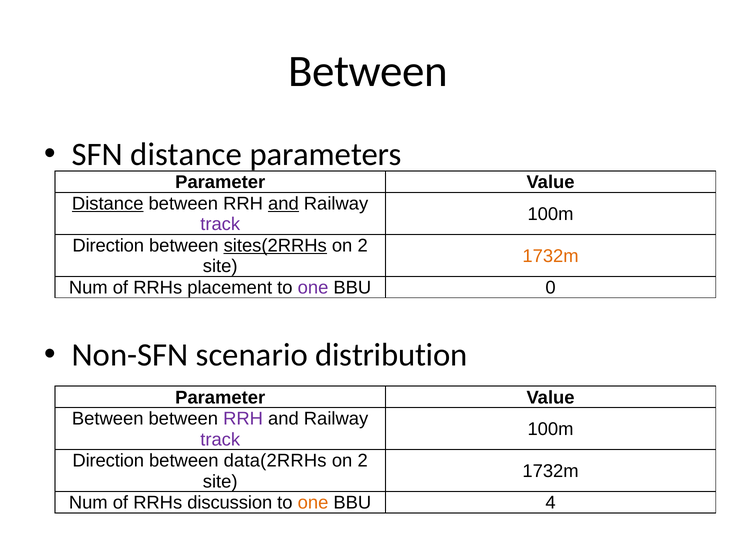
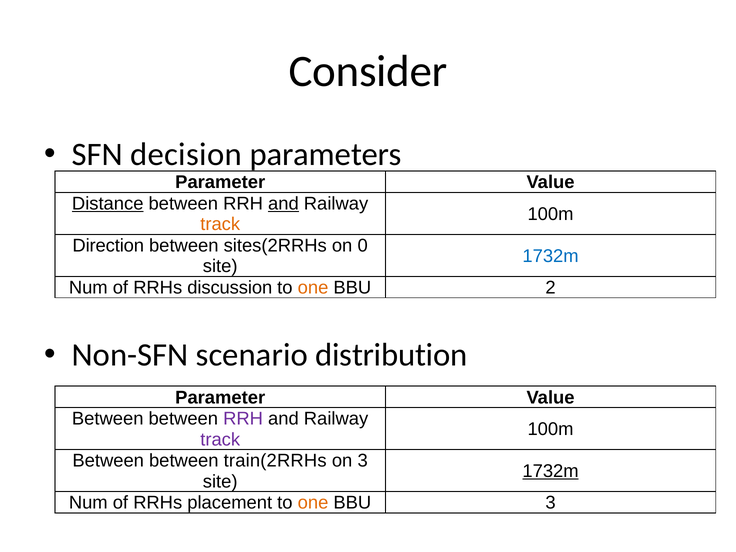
Between at (368, 71): Between -> Consider
SFN distance: distance -> decision
track at (220, 224) colour: purple -> orange
sites(2RRHs underline: present -> none
2 at (363, 246): 2 -> 0
1732m at (551, 256) colour: orange -> blue
placement: placement -> discussion
one at (313, 288) colour: purple -> orange
0: 0 -> 2
Direction at (108, 461): Direction -> Between
data(2RRHs: data(2RRHs -> train(2RRHs
2 at (363, 461): 2 -> 3
1732m at (551, 471) underline: none -> present
discussion: discussion -> placement
BBU 4: 4 -> 3
